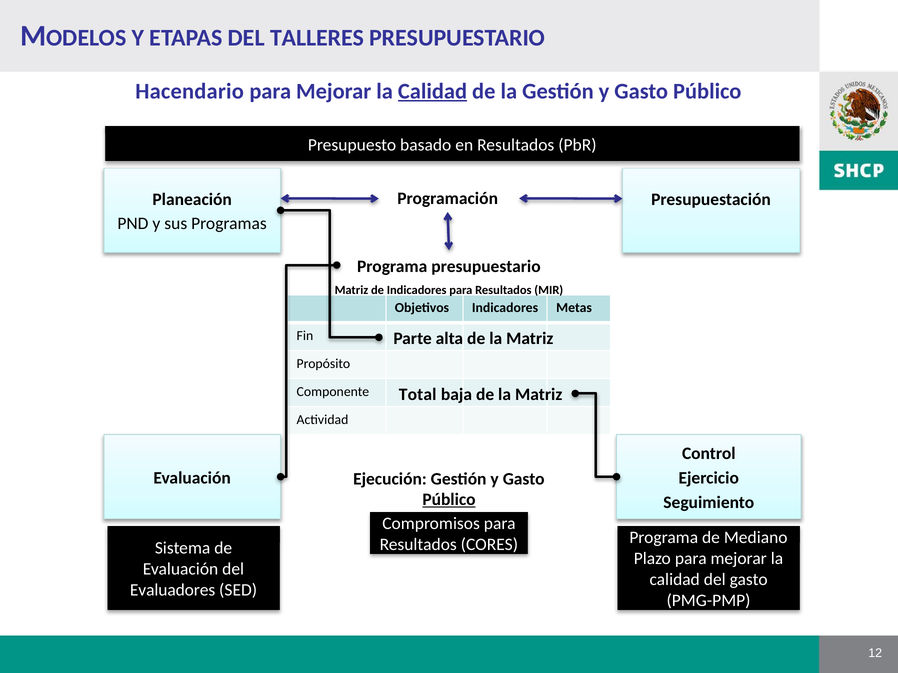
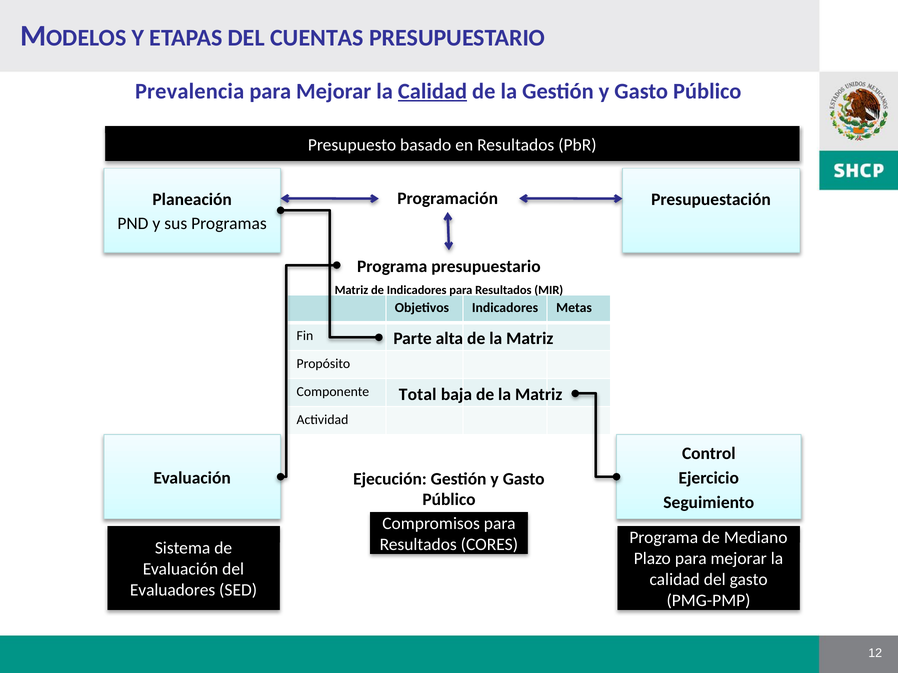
TALLERES: TALLERES -> CUENTAS
Hacendario: Hacendario -> Prevalencia
Público at (449, 500) underline: present -> none
